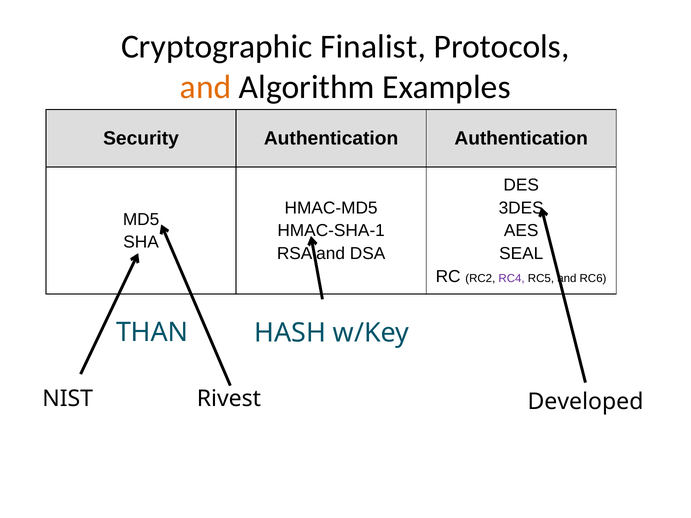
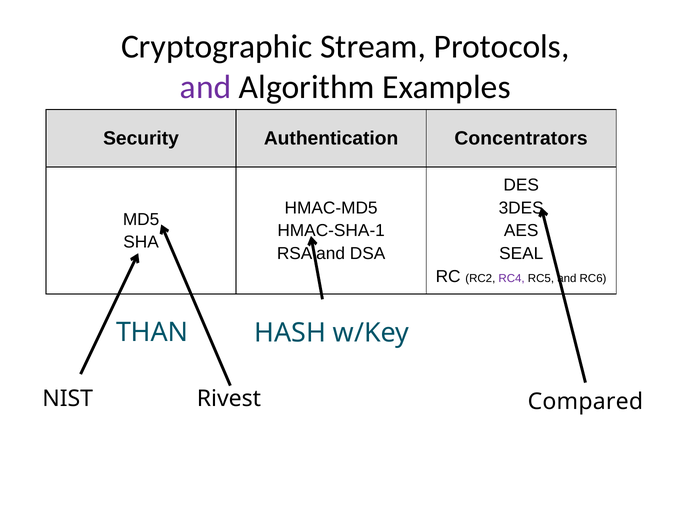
Finalist: Finalist -> Stream
and at (206, 87) colour: orange -> purple
Authentication Authentication: Authentication -> Concentrators
Developed: Developed -> Compared
